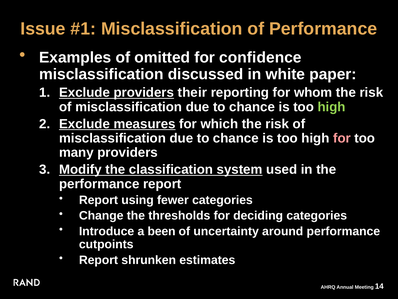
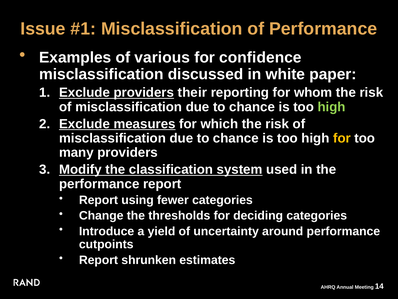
omitted: omitted -> various
for at (342, 138) colour: pink -> yellow
been: been -> yield
